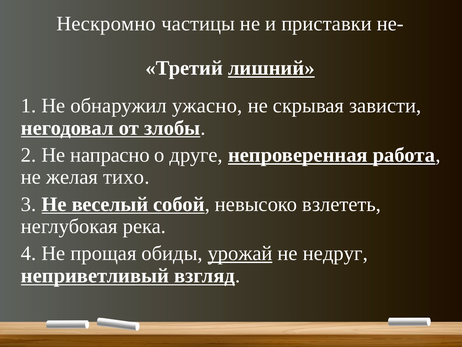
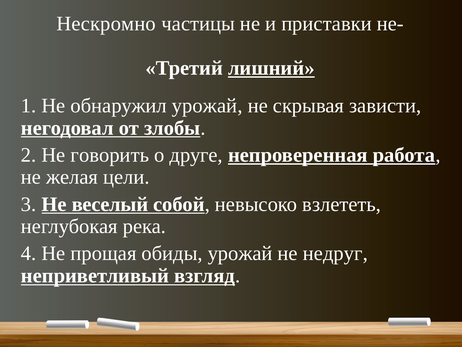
обнаружил ужасно: ужасно -> урожай
напрасно: напрасно -> говорить
тихо: тихо -> цели
урожай at (240, 253) underline: present -> none
